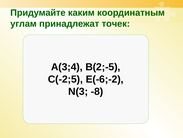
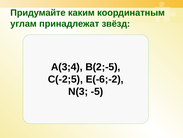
точек: точек -> звёзд
-8: -8 -> -5
